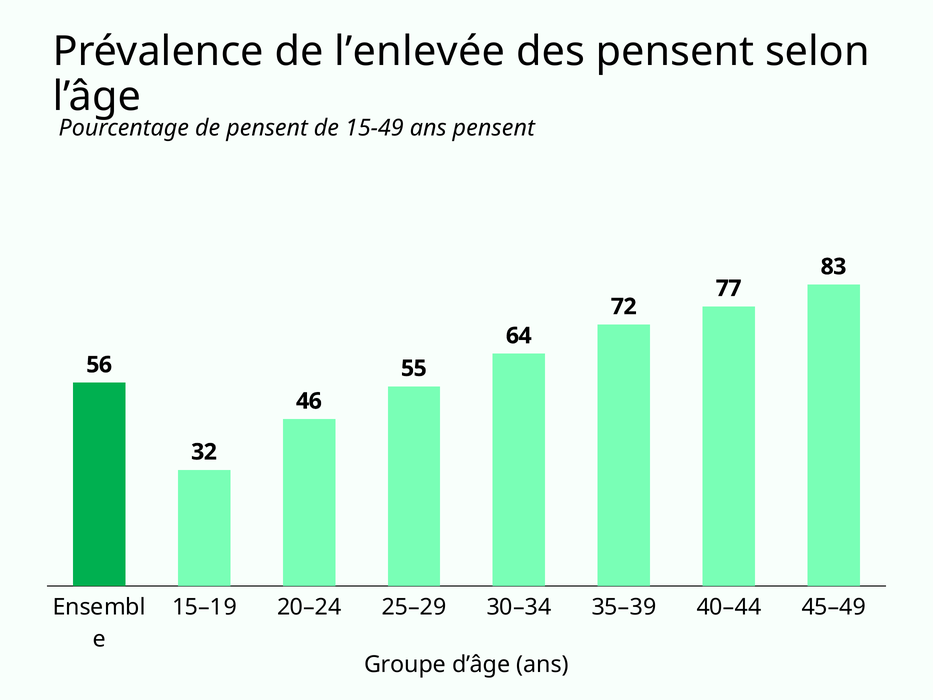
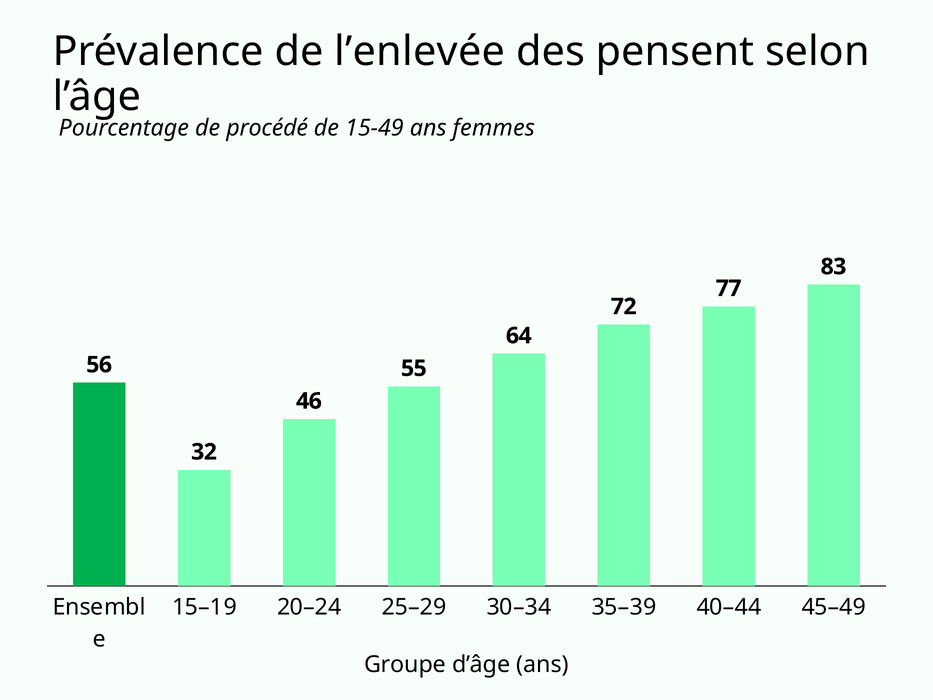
de pensent: pensent -> procédé
ans pensent: pensent -> femmes
